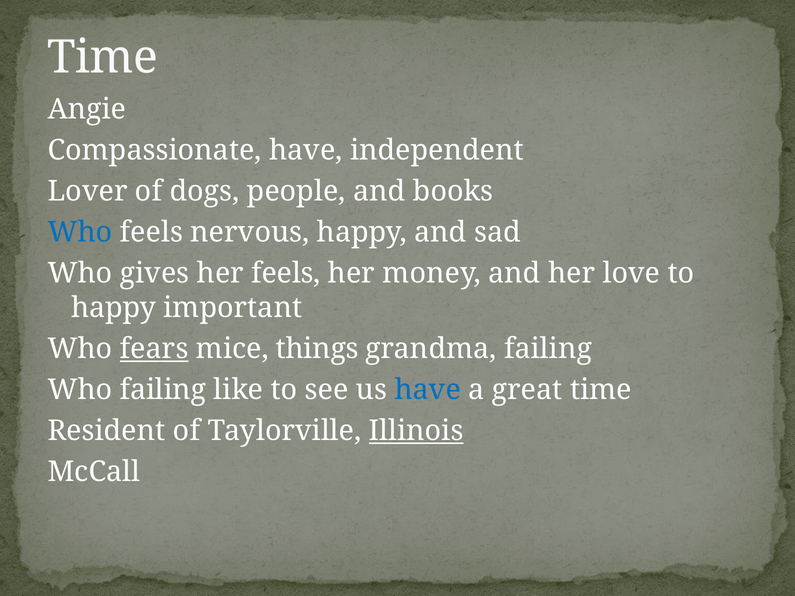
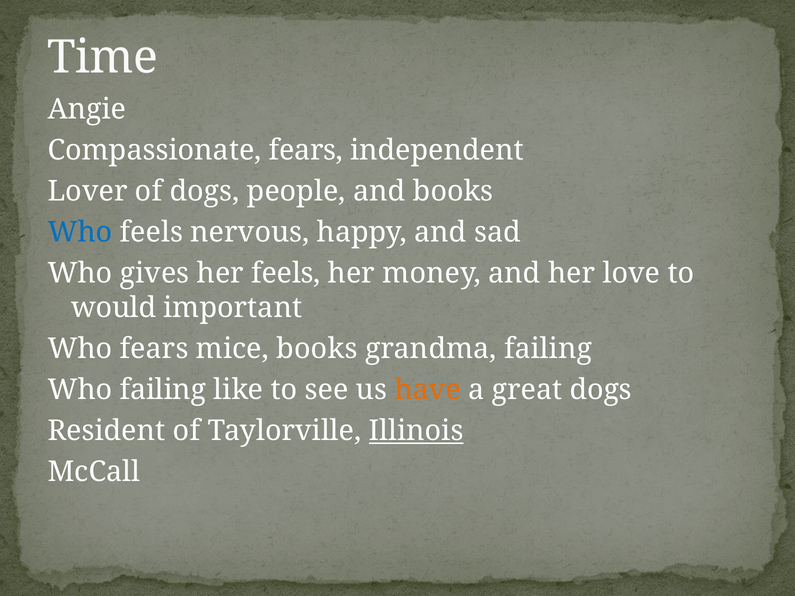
Compassionate have: have -> fears
happy at (114, 308): happy -> would
fears at (154, 349) underline: present -> none
mice things: things -> books
have at (428, 390) colour: blue -> orange
great time: time -> dogs
